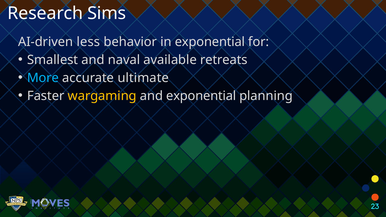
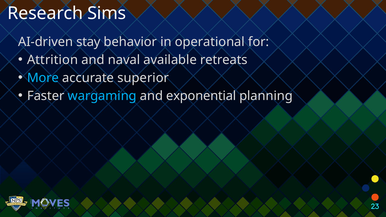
less: less -> stay
in exponential: exponential -> operational
Smallest: Smallest -> Attrition
ultimate: ultimate -> superior
wargaming colour: yellow -> light blue
